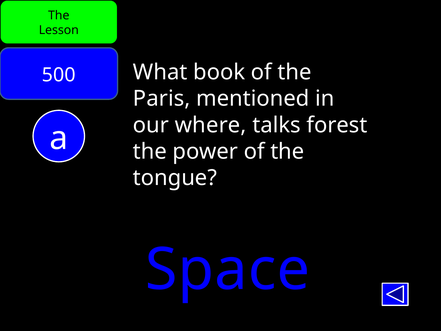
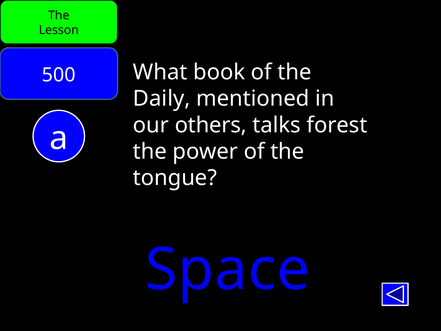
Paris: Paris -> Daily
where: where -> others
